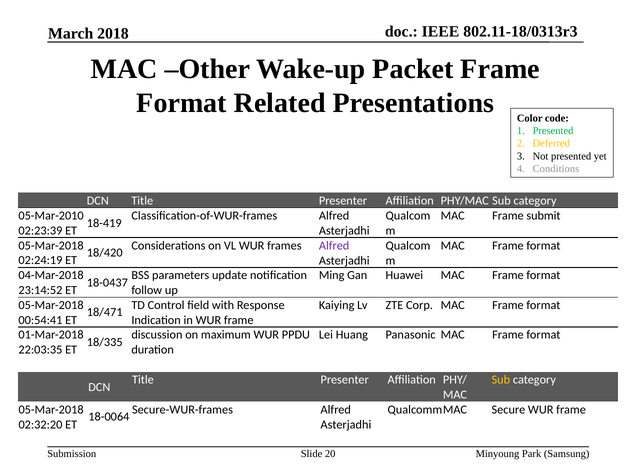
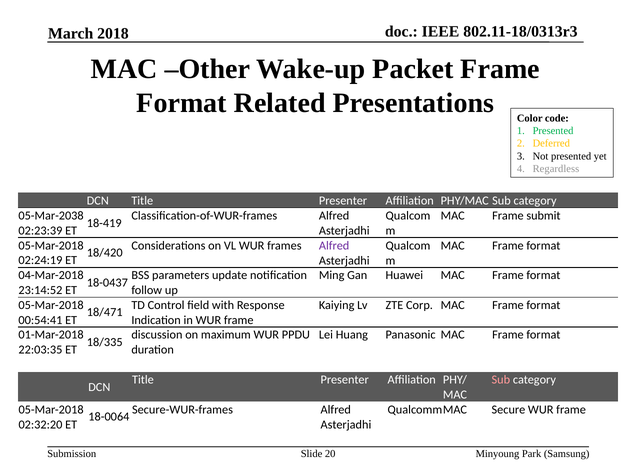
Conditions: Conditions -> Regardless
05-Mar-2010: 05-Mar-2010 -> 05-Mar-2038
Sub at (501, 380) colour: yellow -> pink
